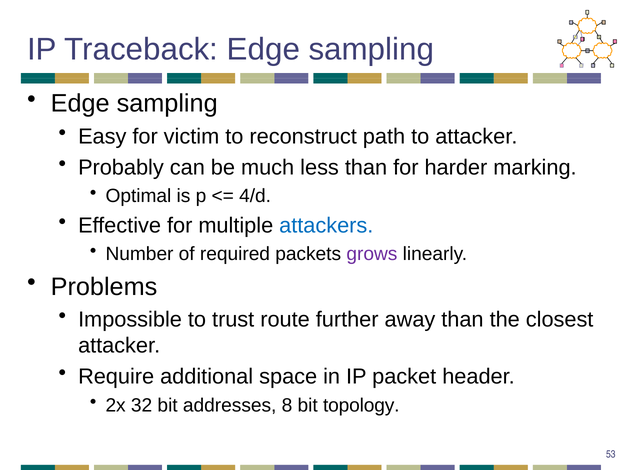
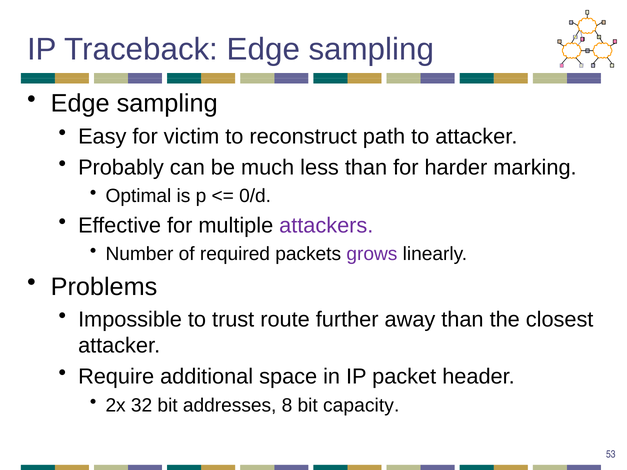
4/d: 4/d -> 0/d
attackers colour: blue -> purple
topology: topology -> capacity
